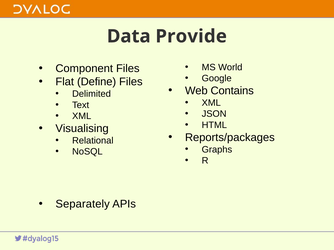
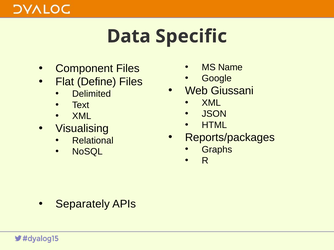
Provide: Provide -> Specific
World: World -> Name
Contains: Contains -> Giussani
